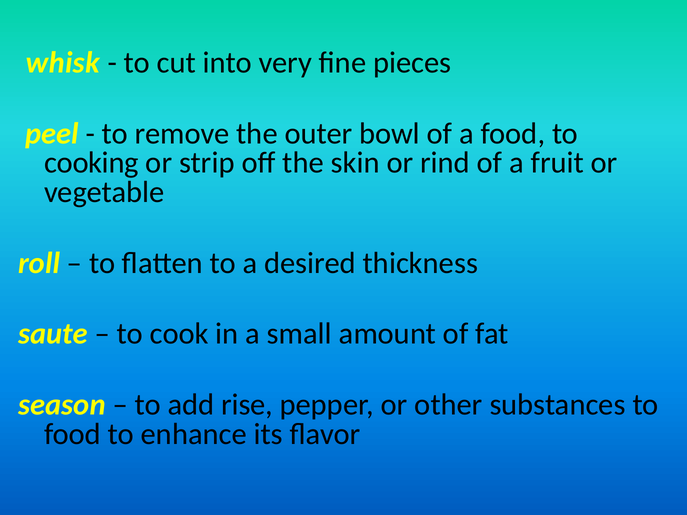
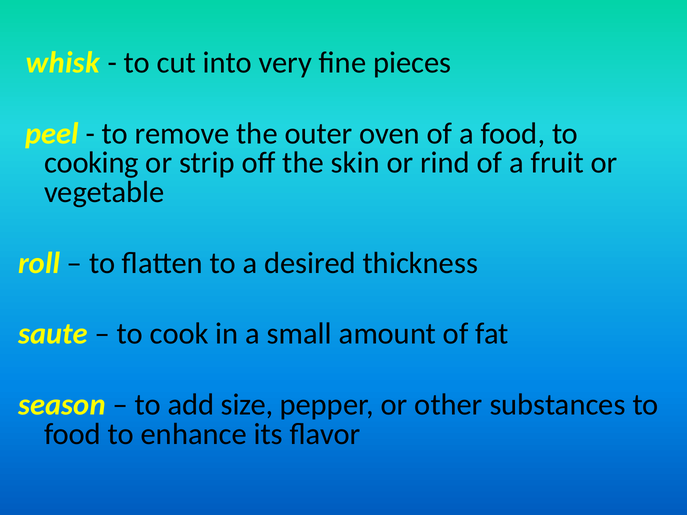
bowl: bowl -> oven
rise: rise -> size
